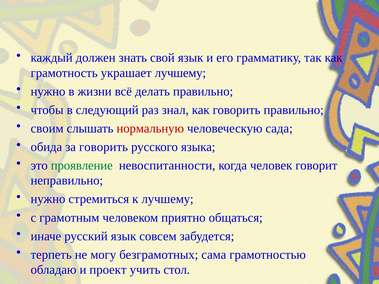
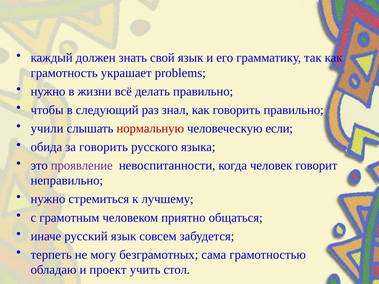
украшает лучшему: лучшему -> problems
своим: своим -> учили
сада: сада -> если
проявление colour: green -> purple
